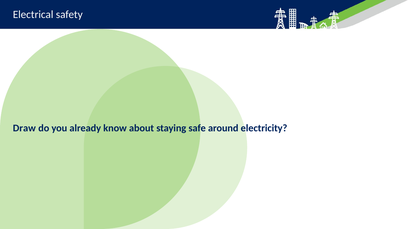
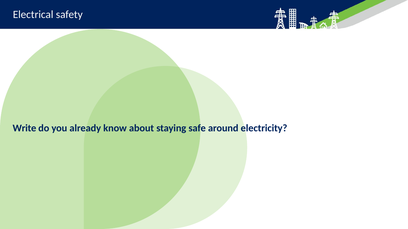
Draw: Draw -> Write
